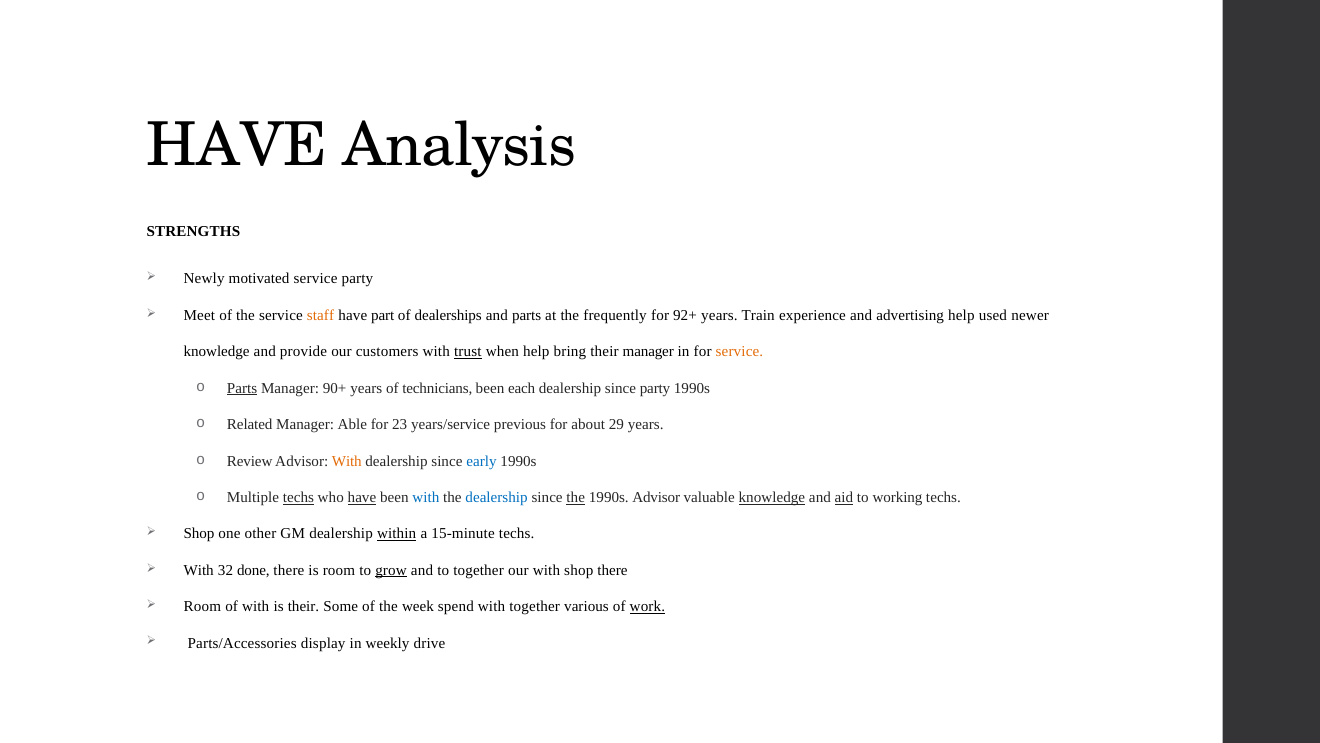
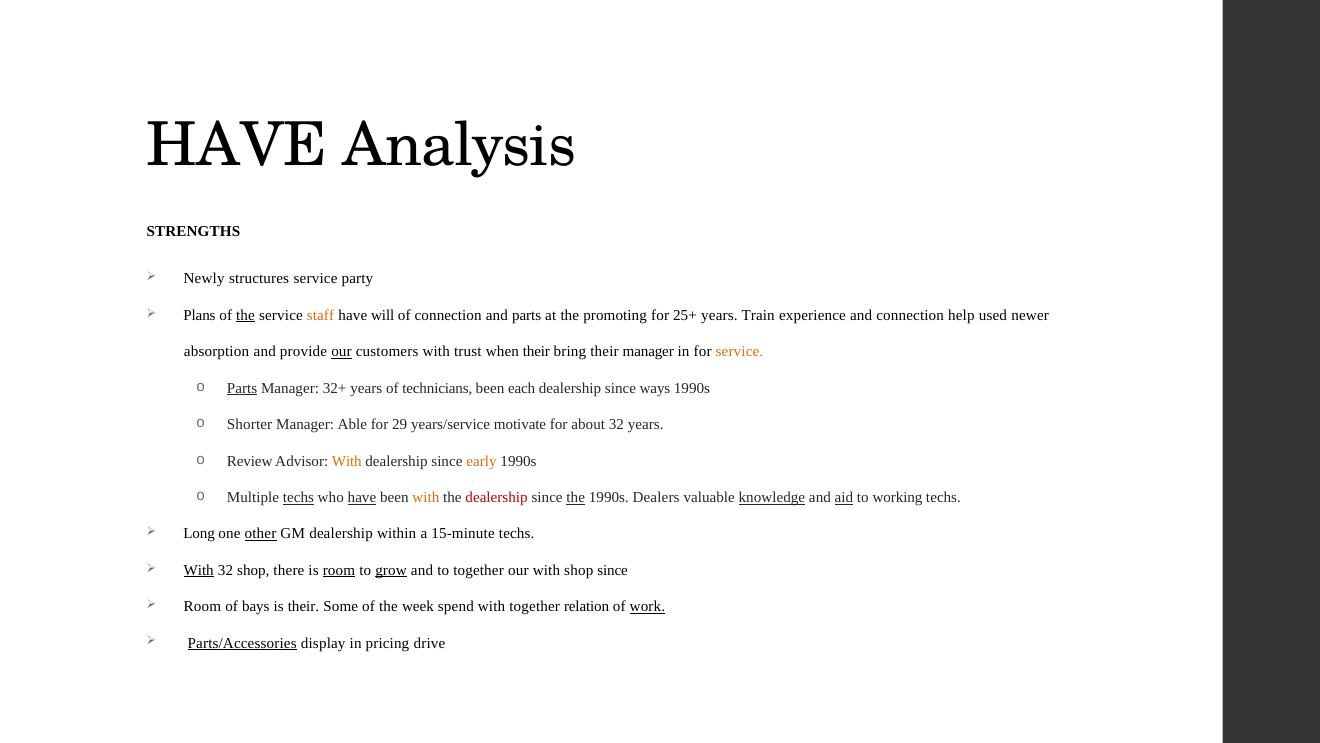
motivated: motivated -> structures
Meet: Meet -> Plans
the at (245, 315) underline: none -> present
part: part -> will
of dealerships: dealerships -> connection
frequently: frequently -> promoting
92+: 92+ -> 25+
and advertising: advertising -> connection
knowledge at (217, 352): knowledge -> absorption
our at (341, 352) underline: none -> present
trust underline: present -> none
when help: help -> their
90+: 90+ -> 32+
since party: party -> ways
Related: Related -> Shorter
23: 23 -> 29
previous: previous -> motivate
about 29: 29 -> 32
early colour: blue -> orange
with at (426, 497) colour: blue -> orange
dealership at (497, 497) colour: blue -> red
1990s Advisor: Advisor -> Dealers
Shop at (199, 534): Shop -> Long
other underline: none -> present
within underline: present -> none
With at (199, 570) underline: none -> present
32 done: done -> shop
room at (339, 570) underline: none -> present
shop there: there -> since
of with: with -> bays
various: various -> relation
Parts/Accessories underline: none -> present
weekly: weekly -> pricing
